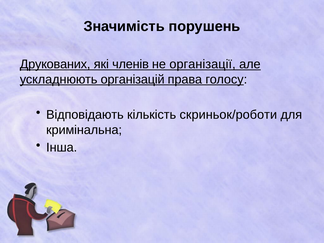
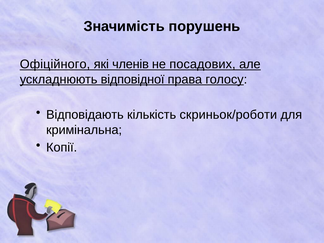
Друкованих: Друкованих -> Офіційного
організації: організації -> посадових
організацій: організацій -> відповідної
Інша: Інша -> Копії
